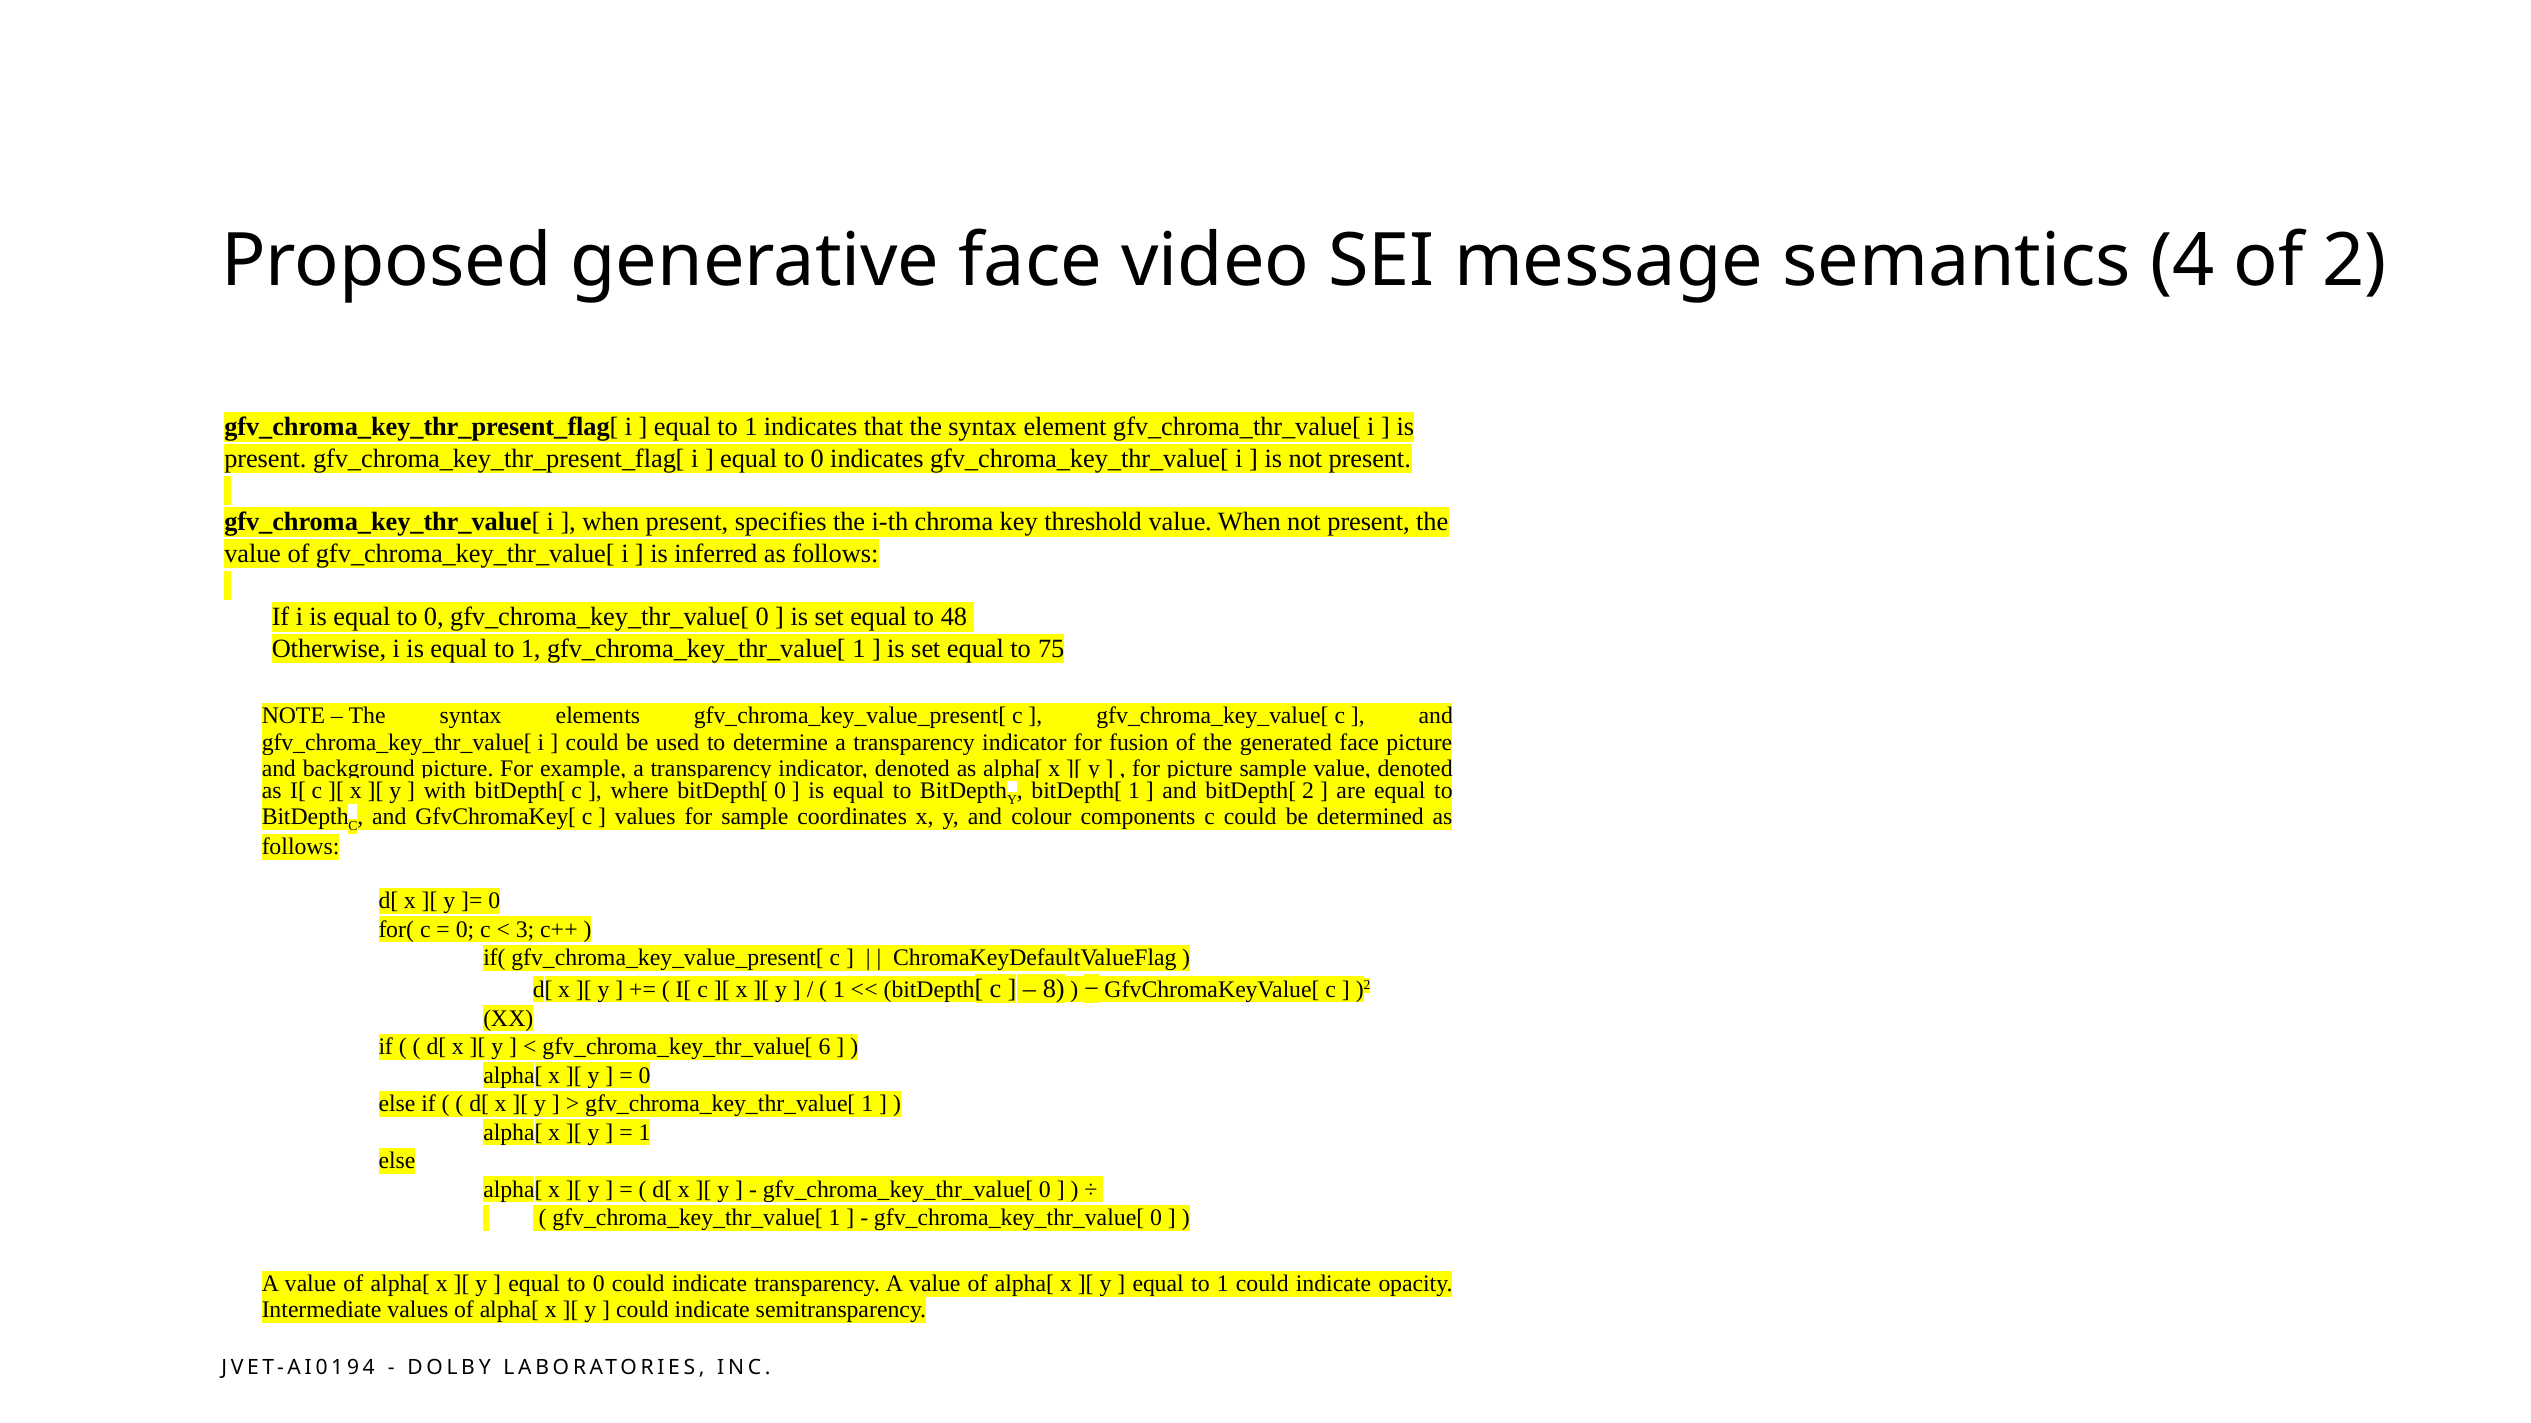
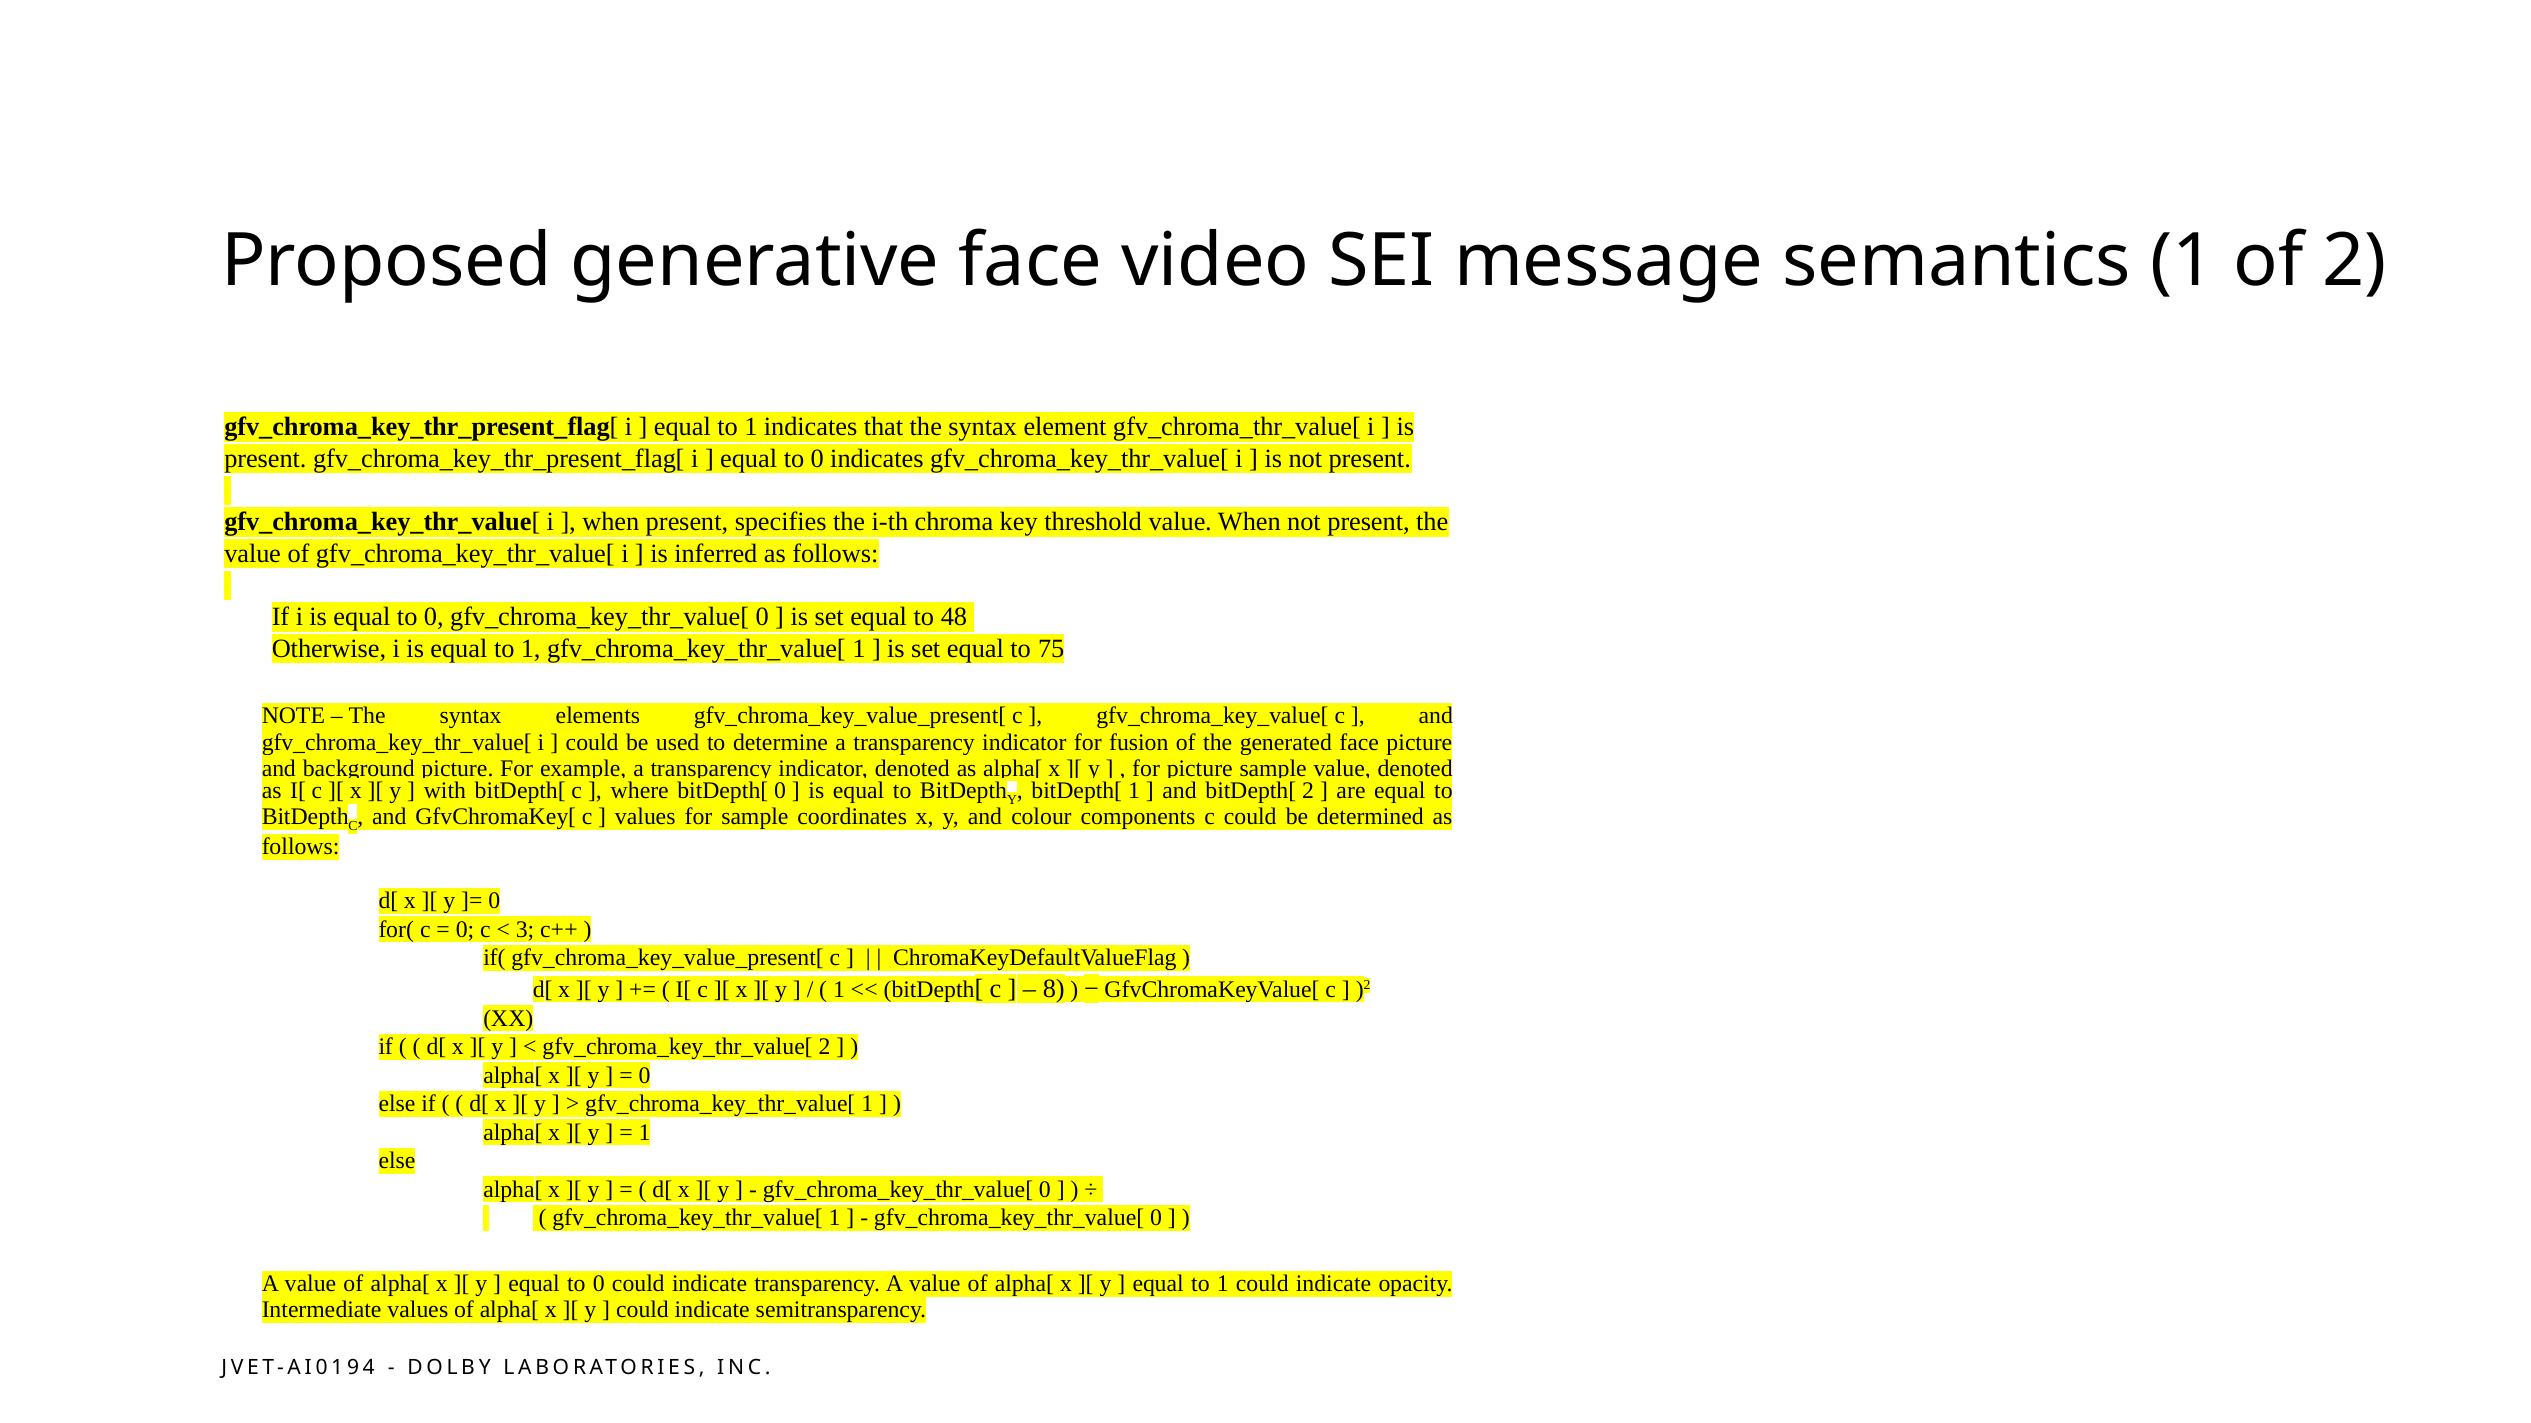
semantics 4: 4 -> 1
gfv_chroma_key_thr_value[ 6: 6 -> 2
